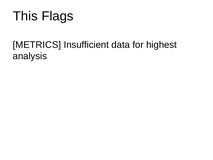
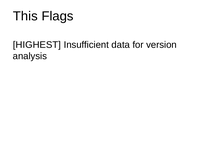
METRICS: METRICS -> HIGHEST
highest: highest -> version
